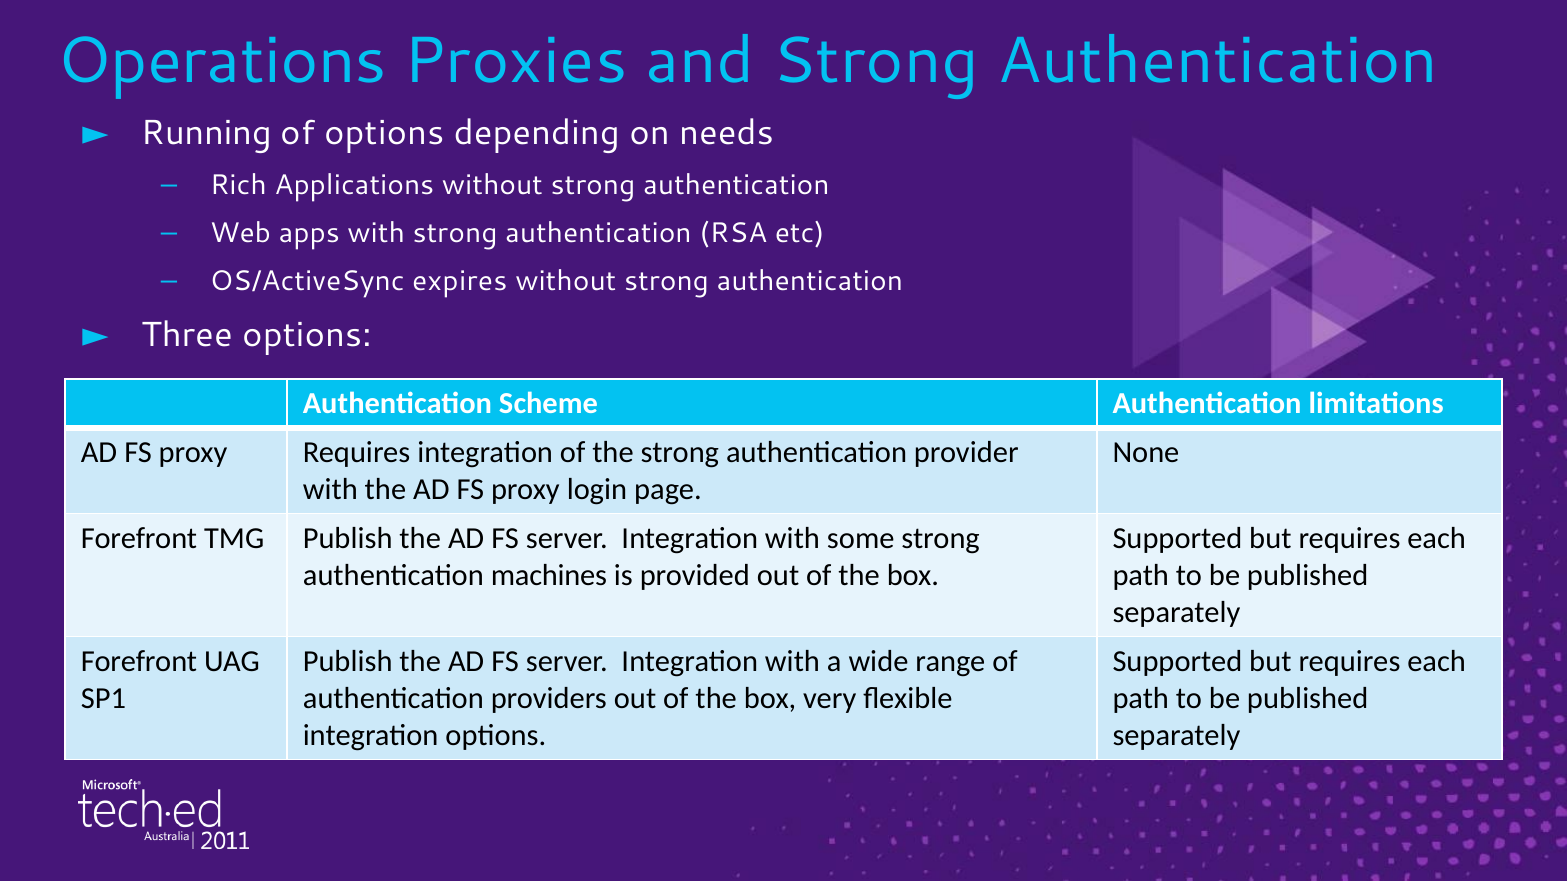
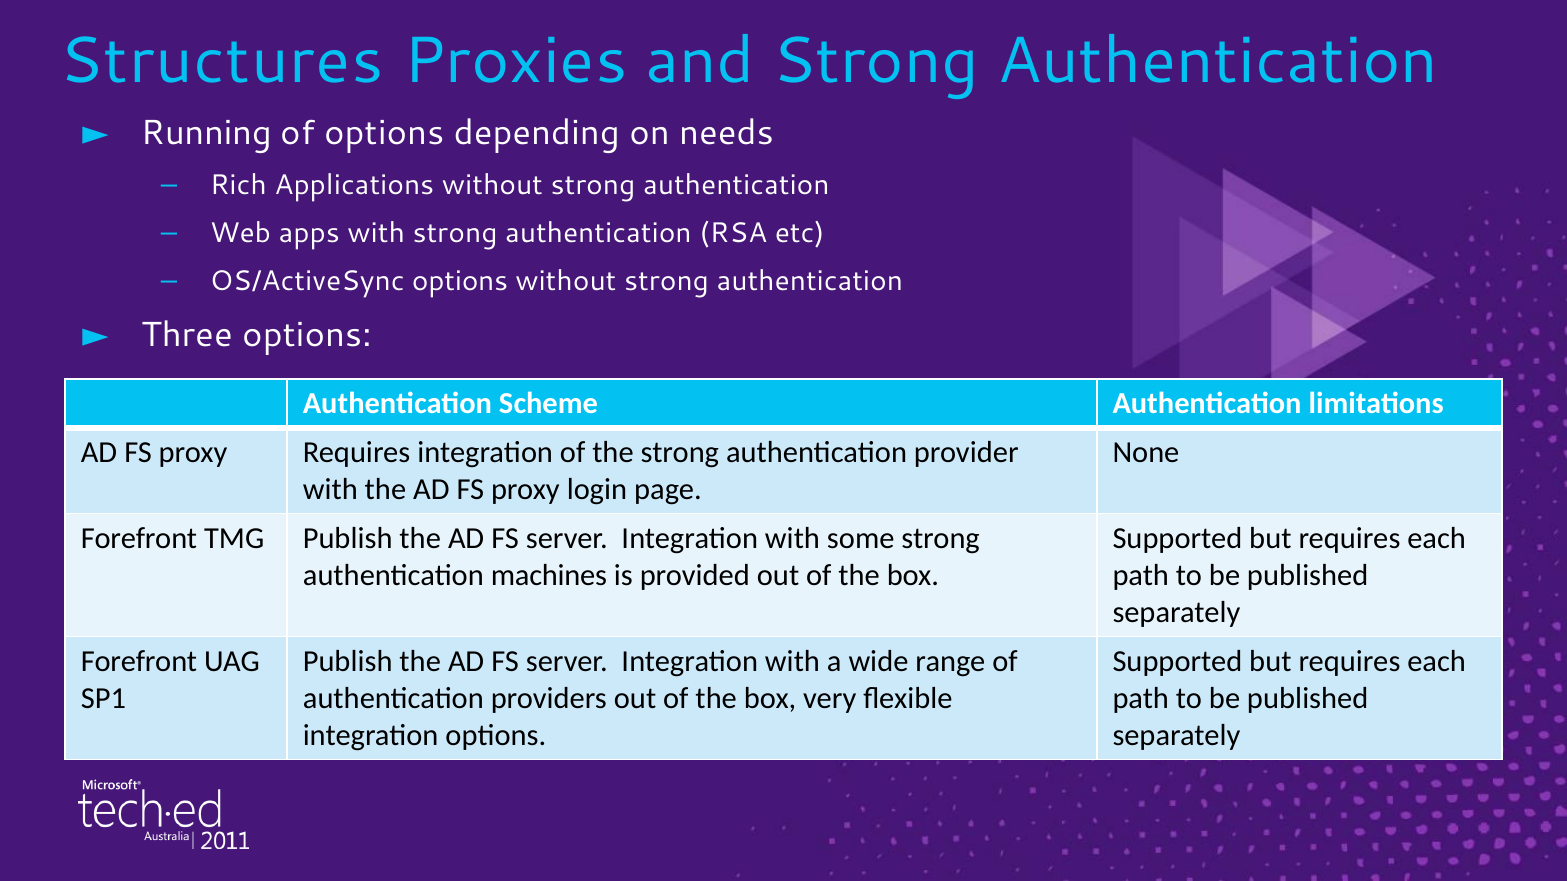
Operations: Operations -> Structures
OS/ActiveSync expires: expires -> options
